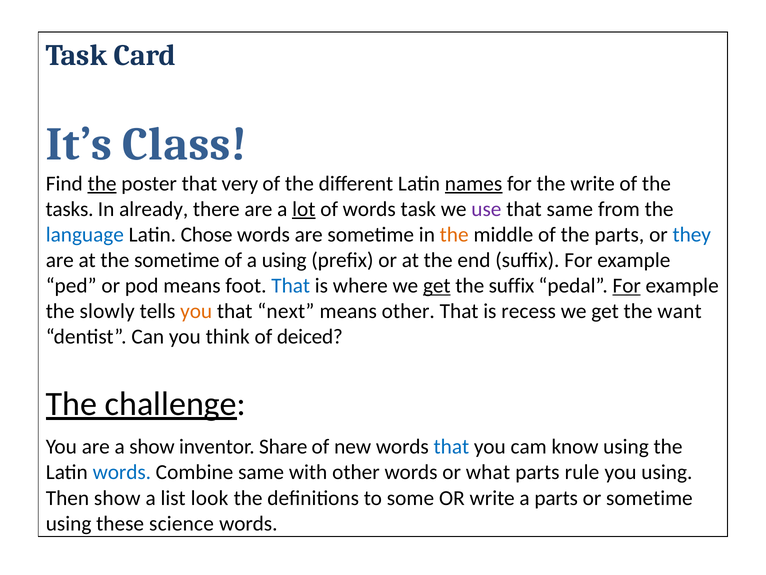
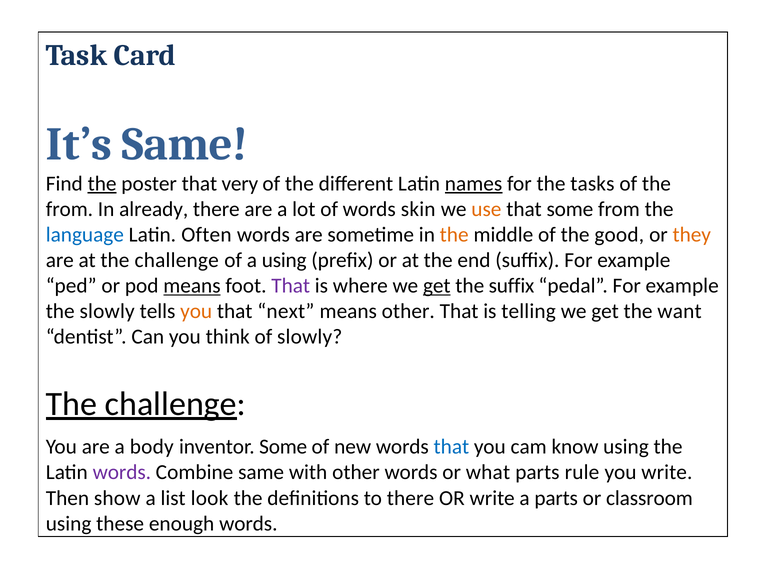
It’s Class: Class -> Same
the write: write -> tasks
tasks at (70, 209): tasks -> from
lot underline: present -> none
words task: task -> skin
use colour: purple -> orange
that same: same -> some
Chose: Chose -> Often
the parts: parts -> good
they colour: blue -> orange
at the sometime: sometime -> challenge
means at (192, 286) underline: none -> present
That at (291, 286) colour: blue -> purple
For at (627, 286) underline: present -> none
recess: recess -> telling
of deiced: deiced -> slowly
a show: show -> body
inventor Share: Share -> Some
words at (122, 472) colour: blue -> purple
you using: using -> write
to some: some -> there
or sometime: sometime -> classroom
science: science -> enough
